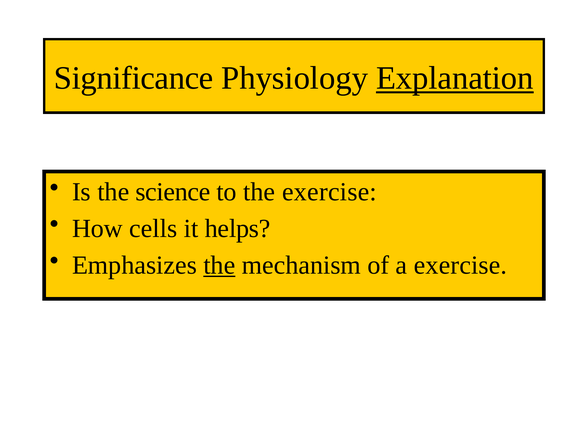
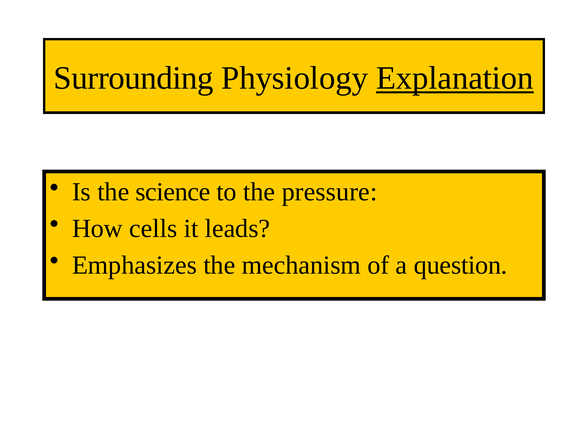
Significance: Significance -> Surrounding
the exercise: exercise -> pressure
helps: helps -> leads
the at (219, 265) underline: present -> none
a exercise: exercise -> question
